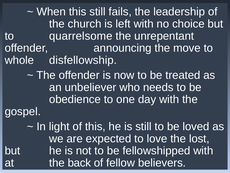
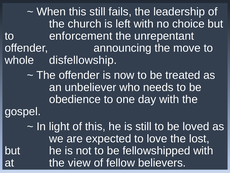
quarrelsome: quarrelsome -> enforcement
back: back -> view
